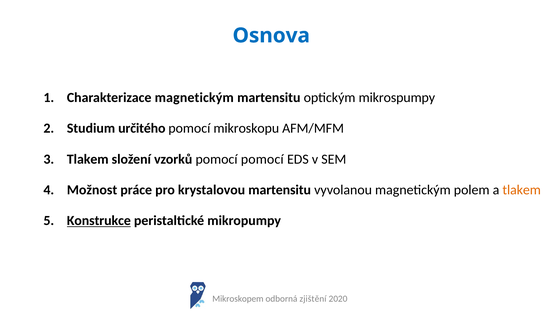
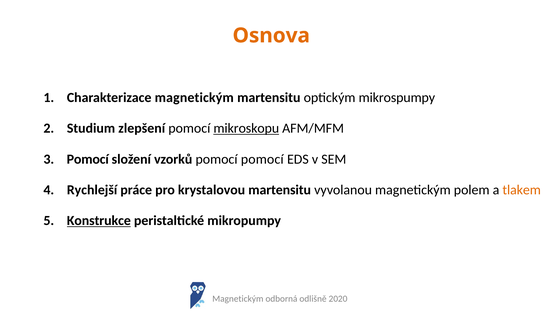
Osnova colour: blue -> orange
určitého: určitého -> zlepšení
mikroskopu underline: none -> present
Tlakem at (88, 159): Tlakem -> Pomocí
Možnost: Možnost -> Rychlejší
Mikroskopem at (238, 299): Mikroskopem -> Magnetickým
zjištění: zjištění -> odlišně
